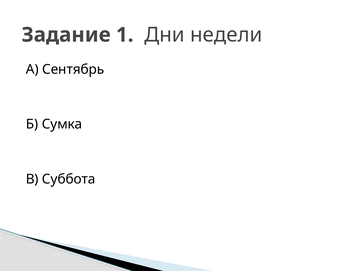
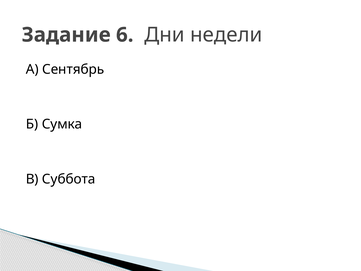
1: 1 -> 6
